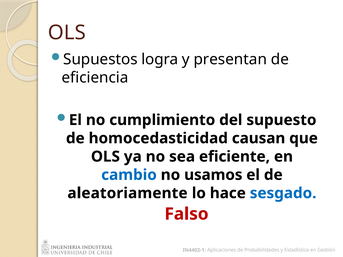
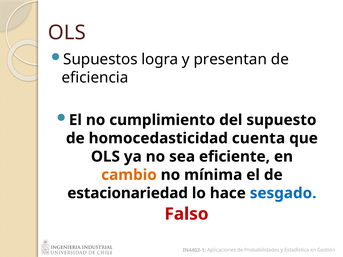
causan: causan -> cuenta
cambio colour: blue -> orange
usamos: usamos -> mínima
aleatoriamente: aleatoriamente -> estacionariedad
